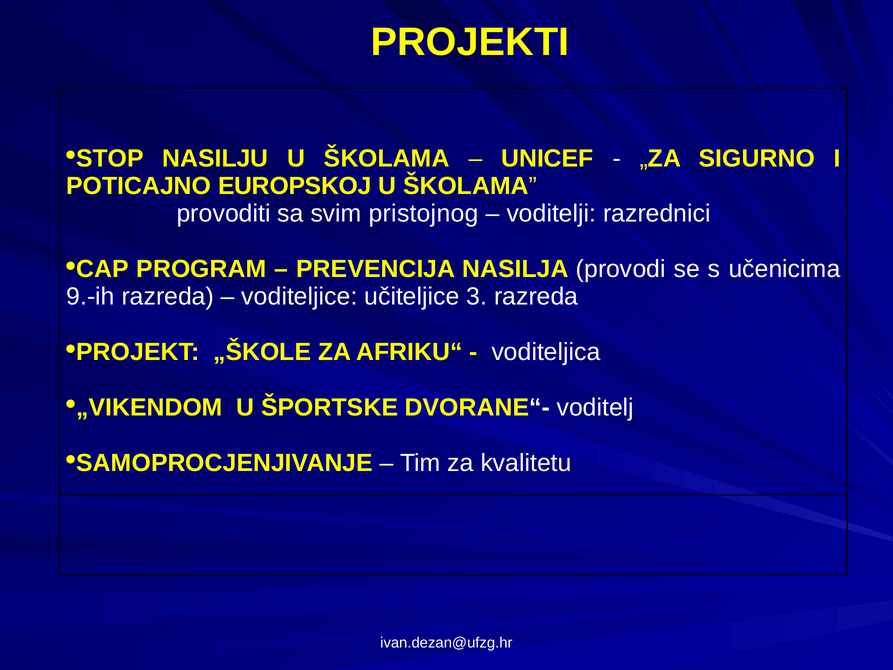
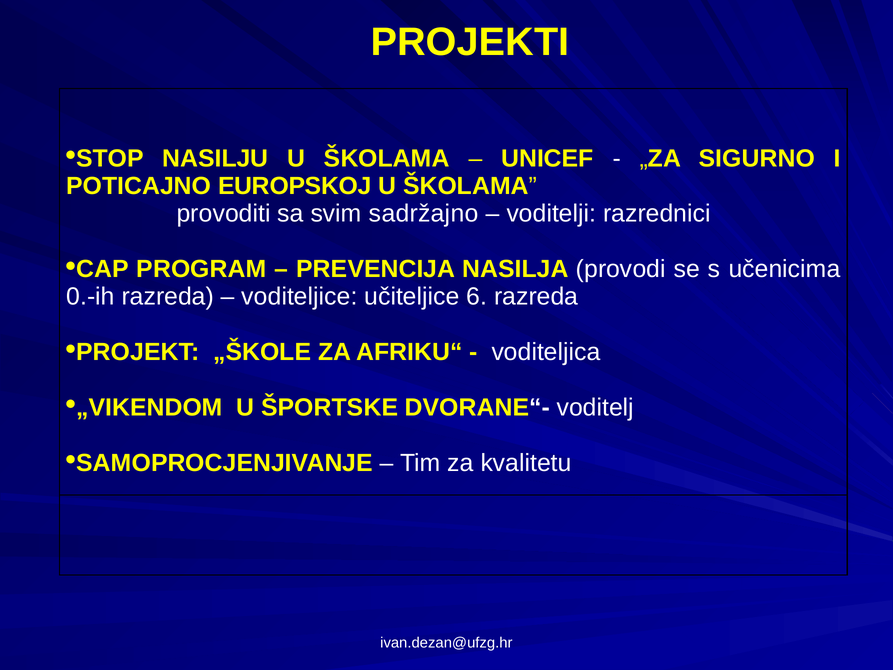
pristojnog: pristojnog -> sadržajno
9.-ih: 9.-ih -> 0.-ih
3: 3 -> 6
